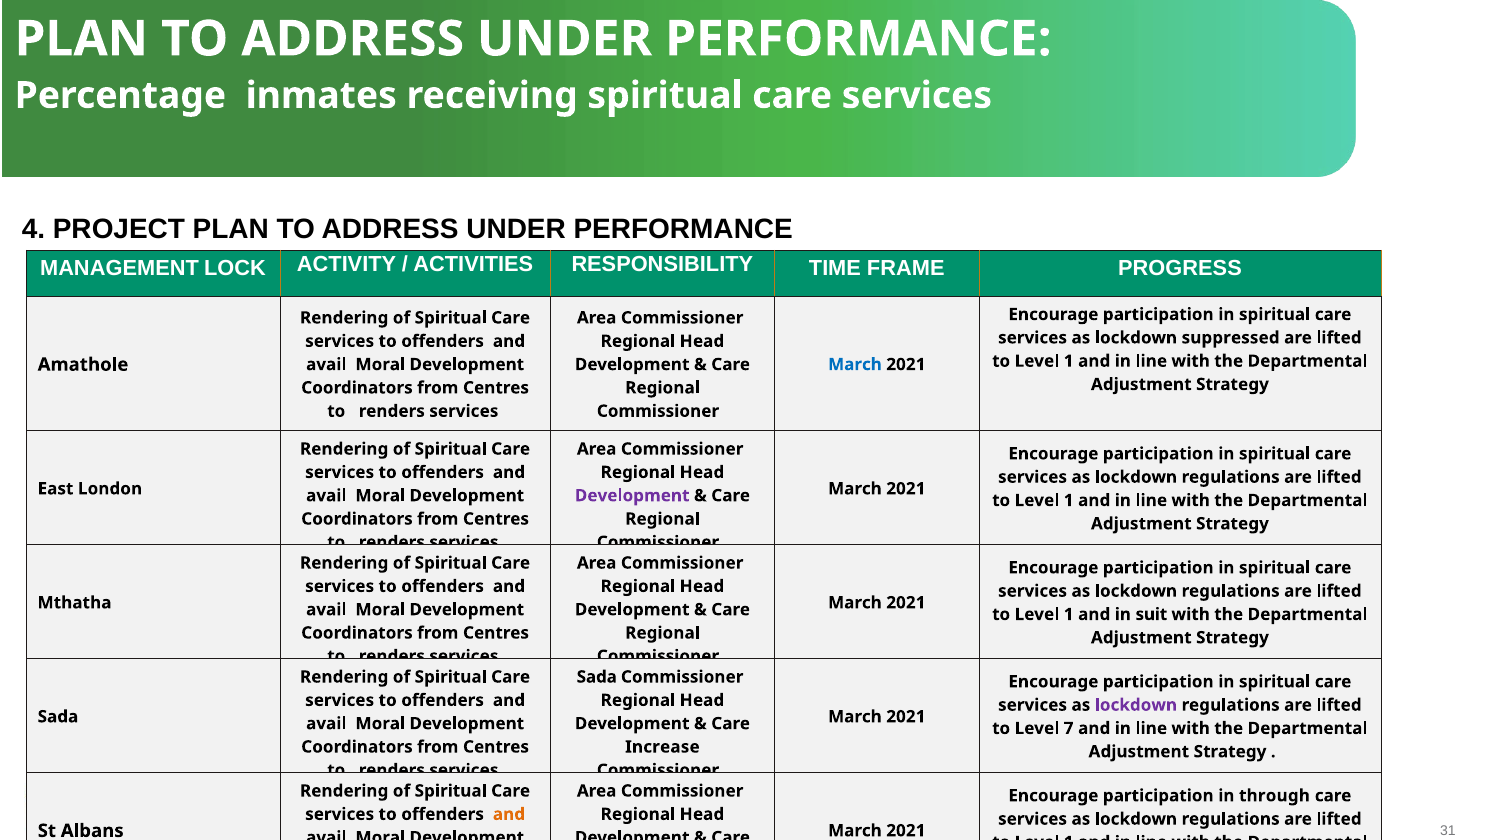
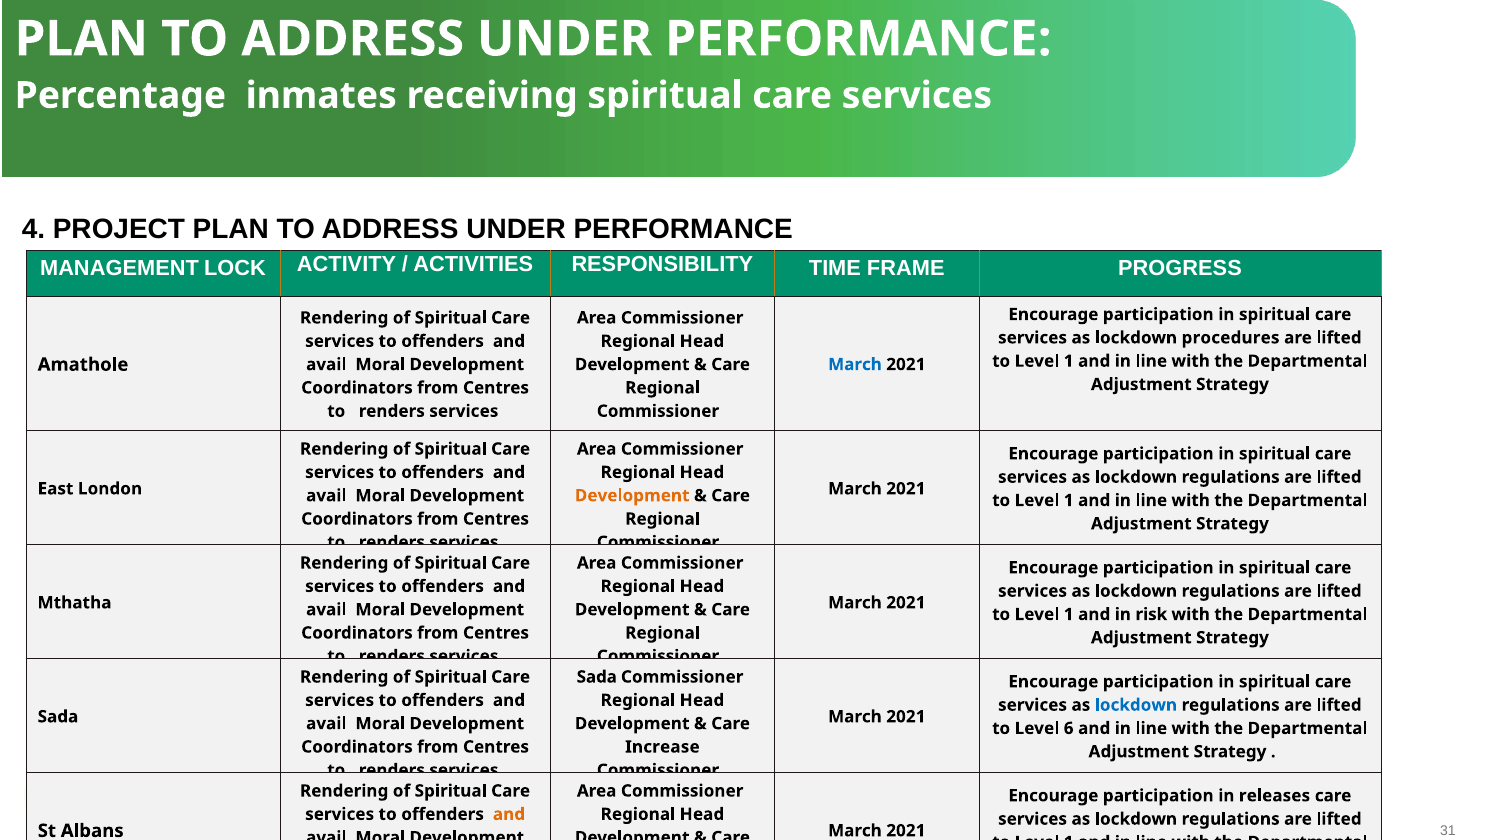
suppressed: suppressed -> procedures
Development at (632, 496) colour: purple -> orange
suit: suit -> risk
lockdown at (1136, 705) colour: purple -> blue
7: 7 -> 6
through: through -> releases
